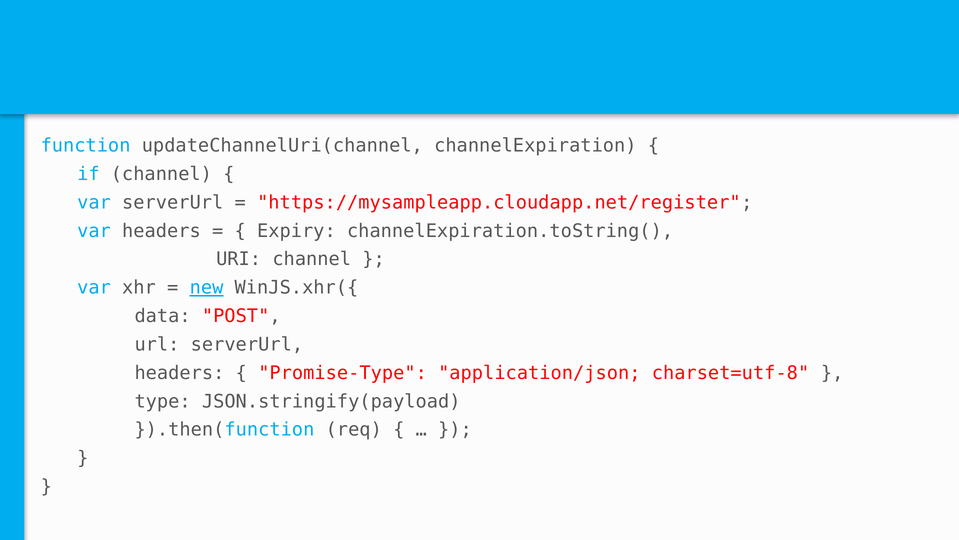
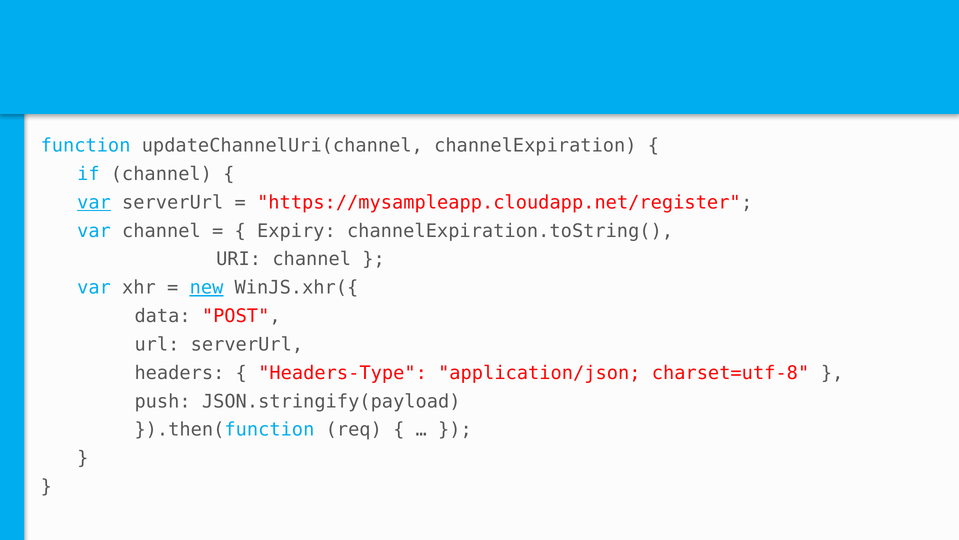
var at (94, 202) underline: none -> present
var headers: headers -> channel
Promise-Type: Promise-Type -> Headers-Type
type: type -> push
